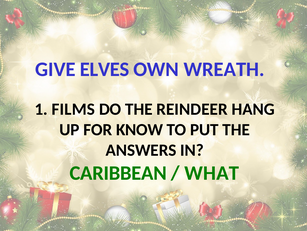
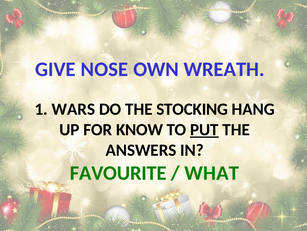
ELVES: ELVES -> NOSE
FILMS: FILMS -> WARS
REINDEER: REINDEER -> STOCKING
PUT underline: none -> present
CARIBBEAN: CARIBBEAN -> FAVOURITE
